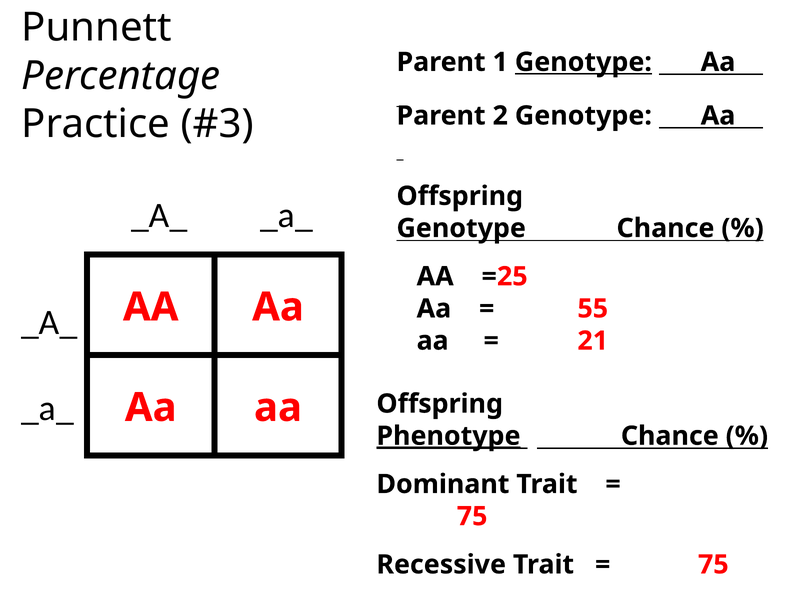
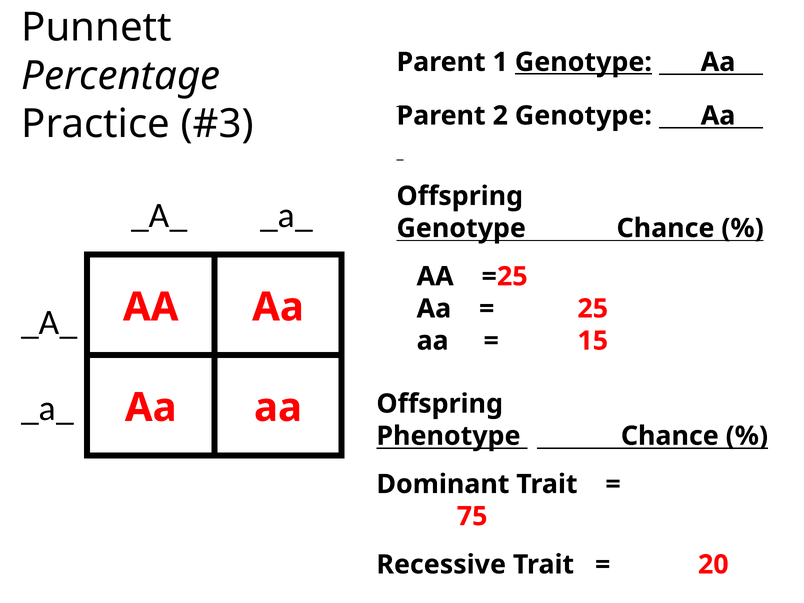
55: 55 -> 25
21: 21 -> 15
Phenotype underline: present -> none
75 at (713, 565): 75 -> 20
